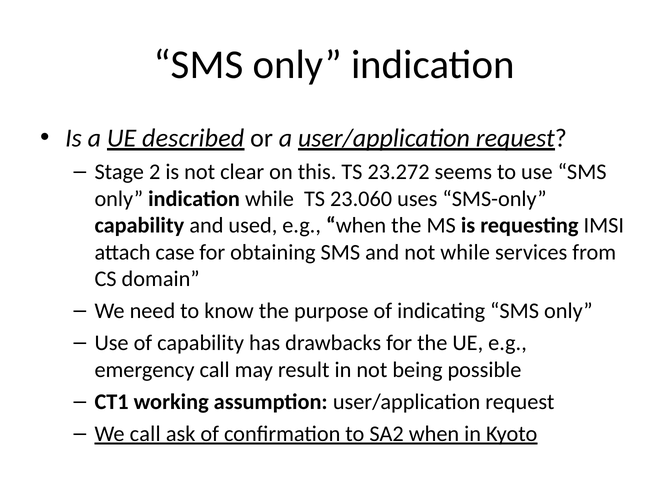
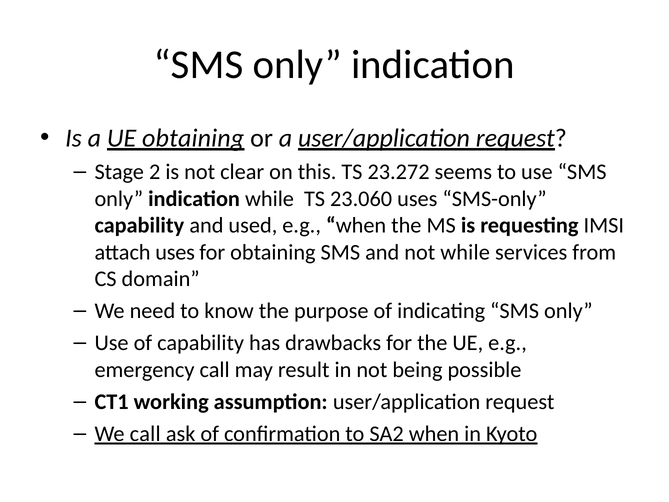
UE described: described -> obtaining
attach case: case -> uses
